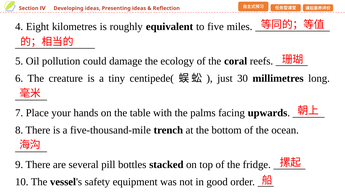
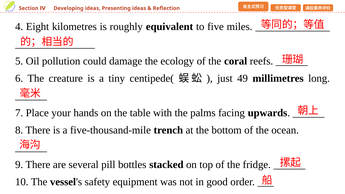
30: 30 -> 49
